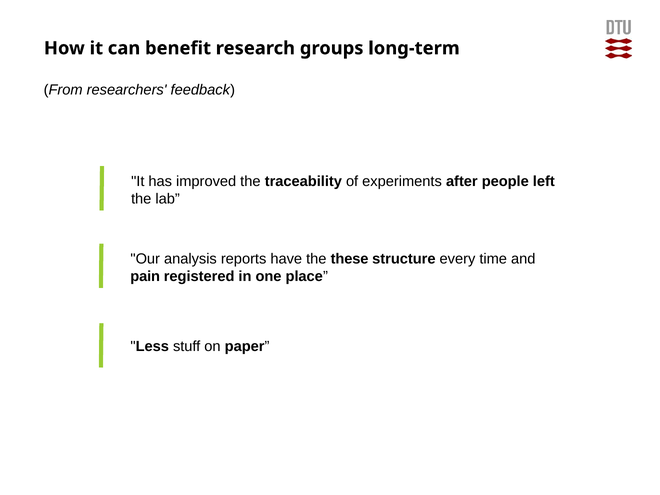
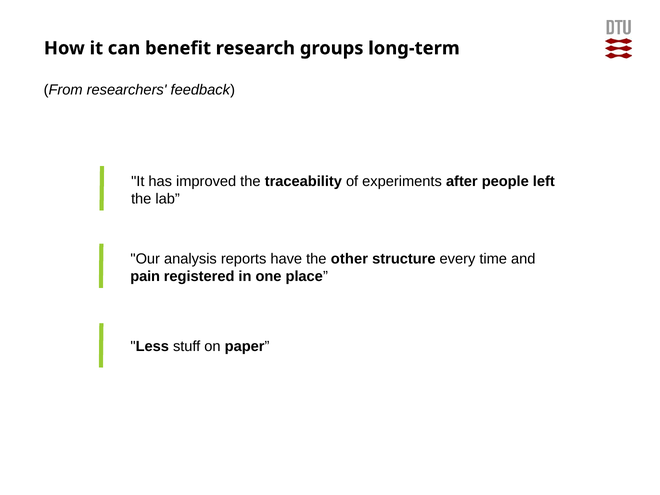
these: these -> other
